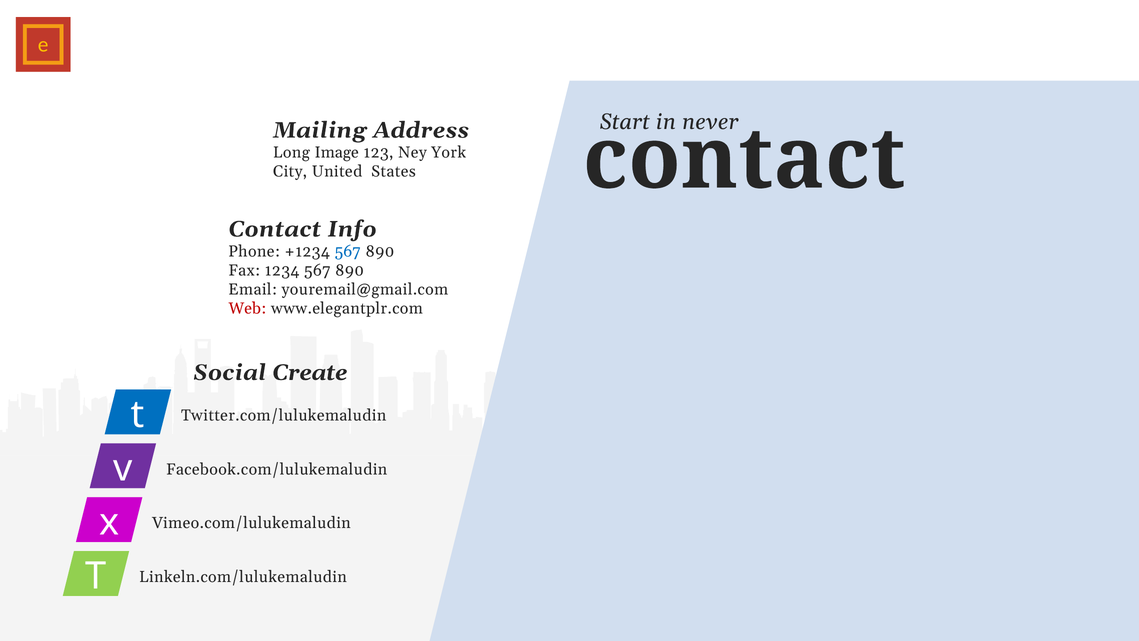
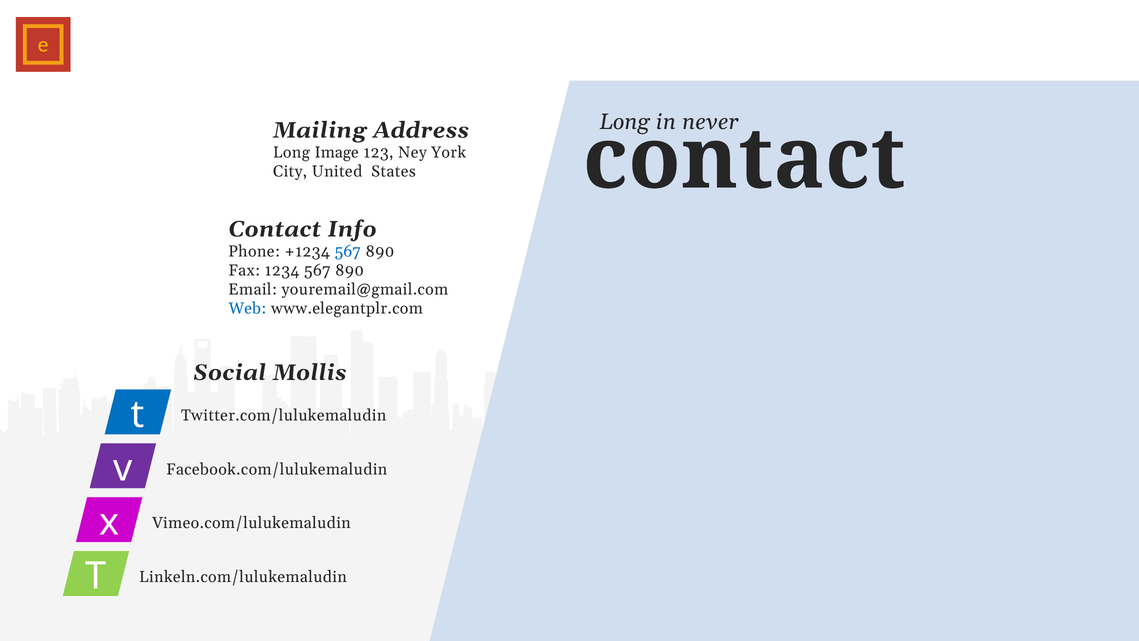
Start at (625, 122): Start -> Long
Web colour: red -> blue
Create: Create -> Mollis
